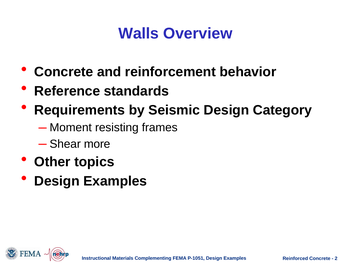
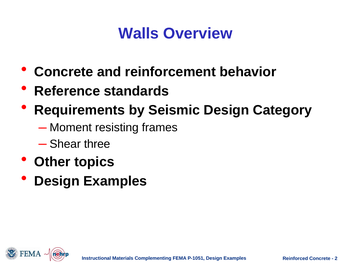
more: more -> three
